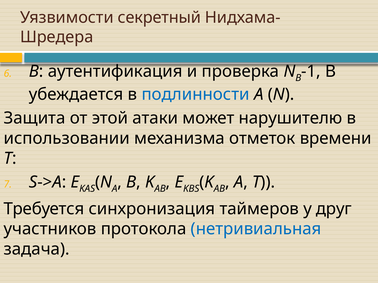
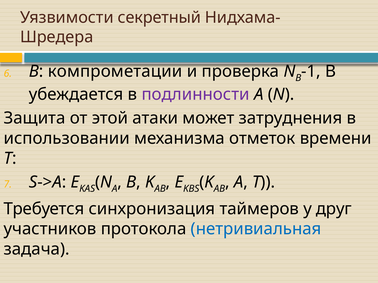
аутентификация: аутентификация -> компрометации
подлинности colour: blue -> purple
нарушителю: нарушителю -> затруднения
